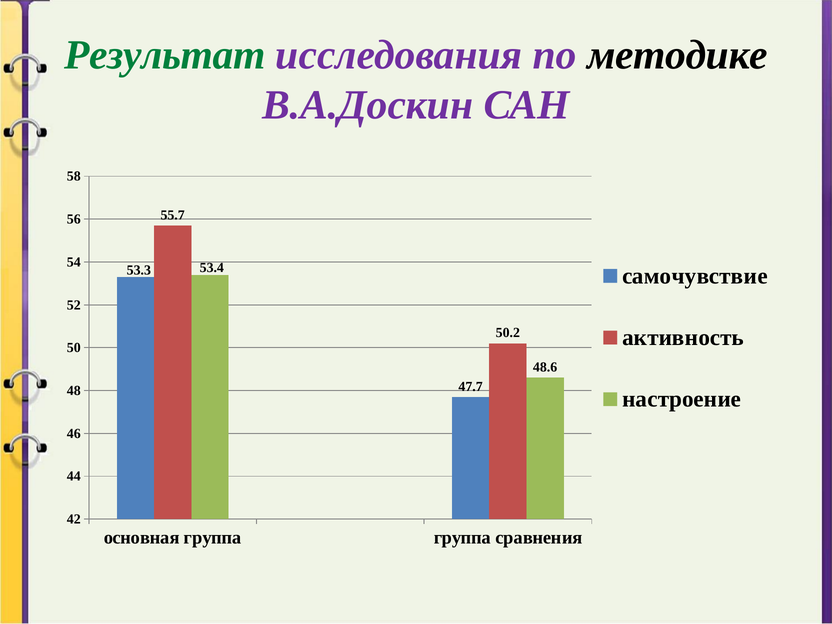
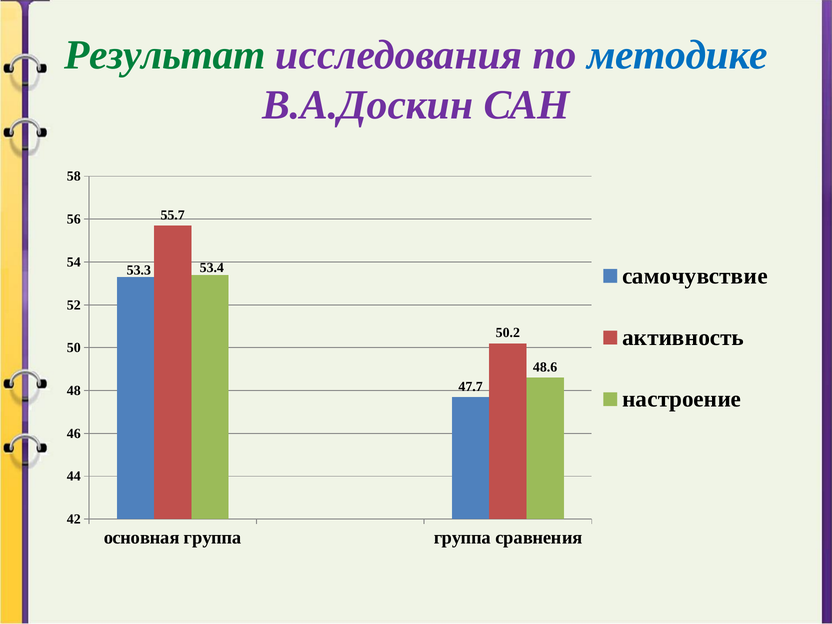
методике colour: black -> blue
